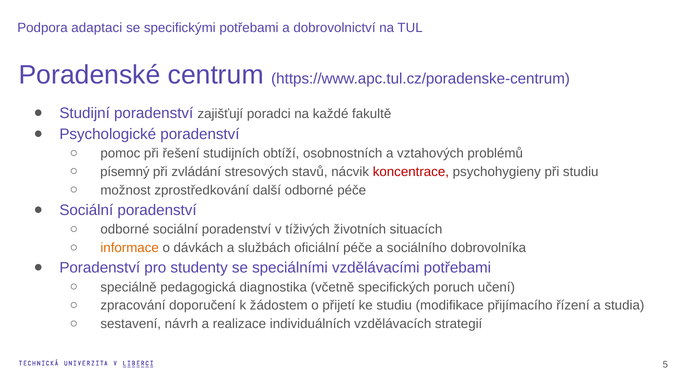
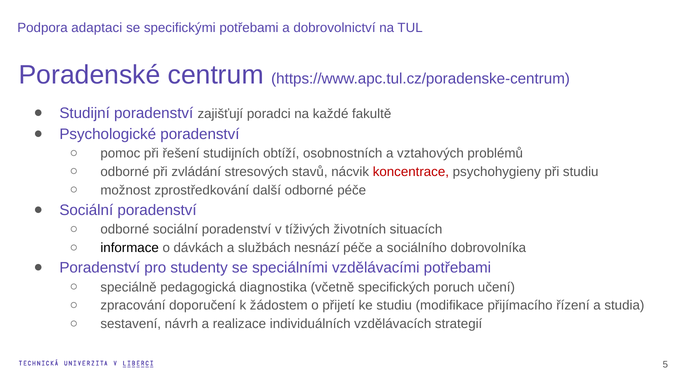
písemný at (125, 172): písemný -> odborné
informace colour: orange -> black
oficiální: oficiální -> nesnází
